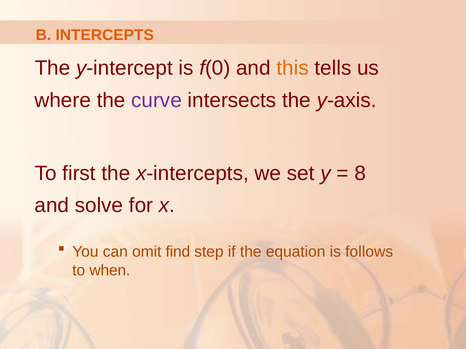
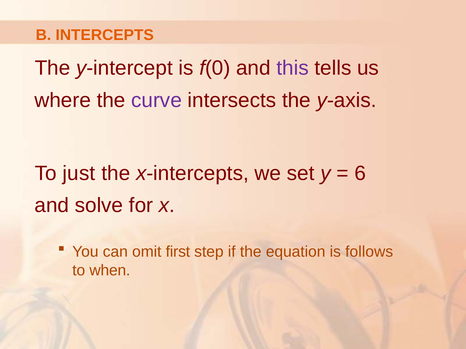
this colour: orange -> purple
first: first -> just
8: 8 -> 6
find: find -> first
